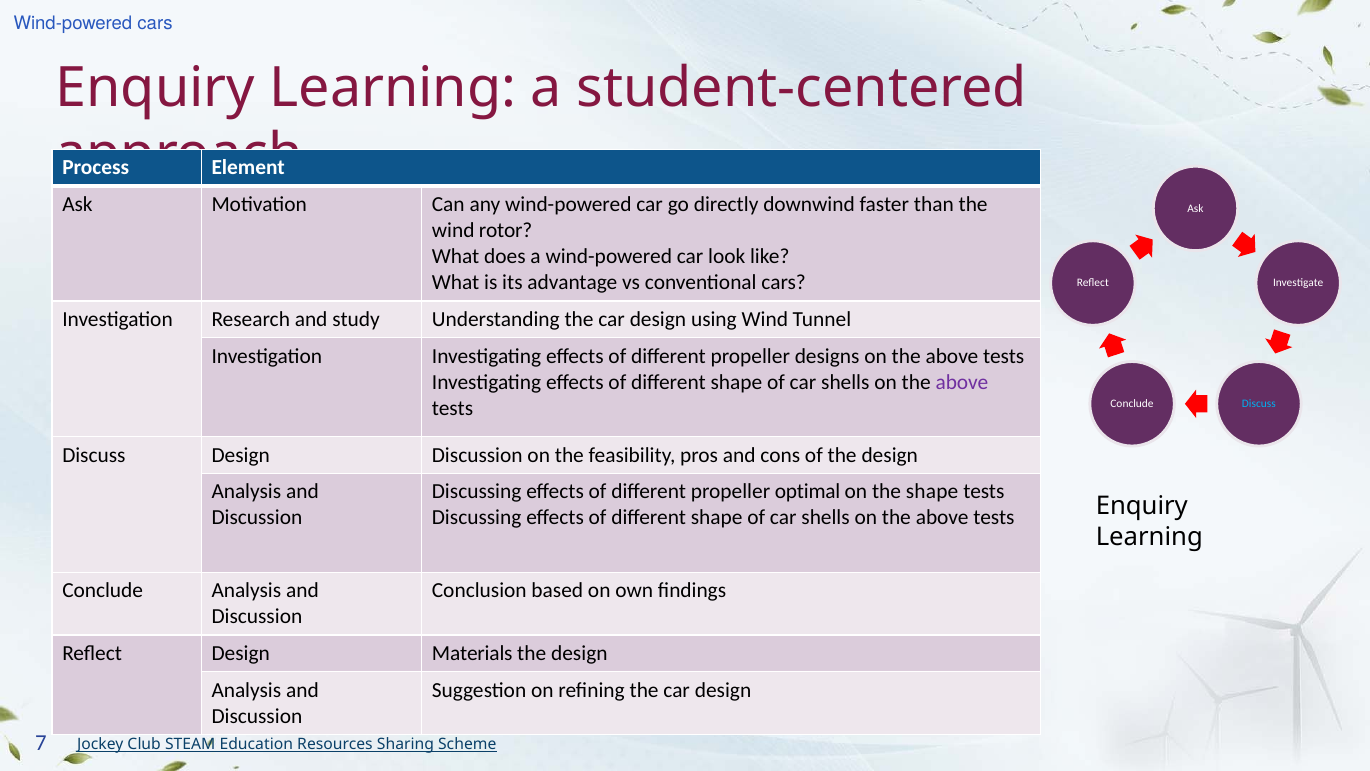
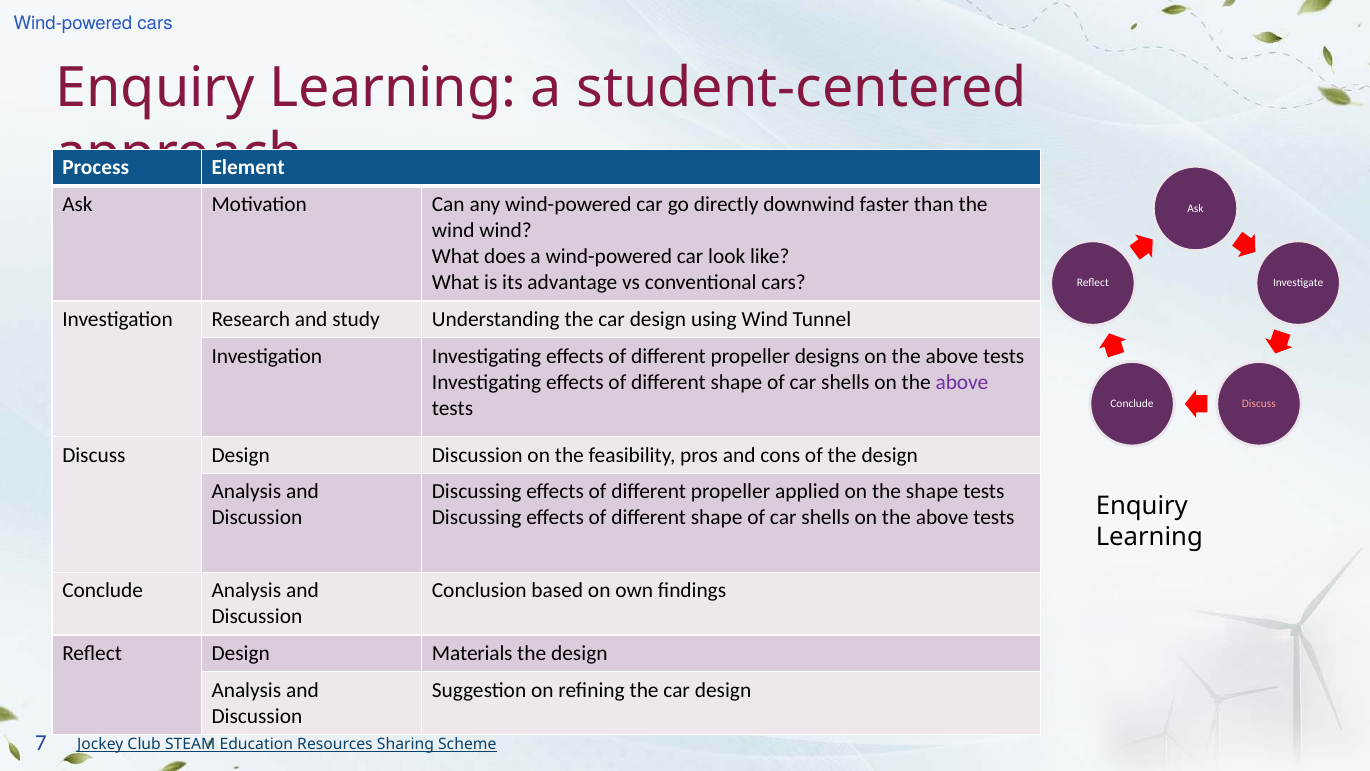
wind rotor: rotor -> wind
Discuss at (1259, 403) colour: light blue -> pink
optimal: optimal -> applied
